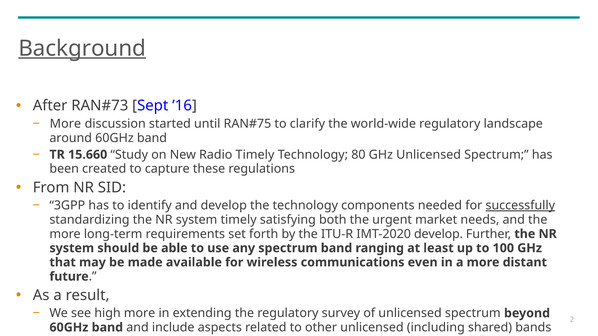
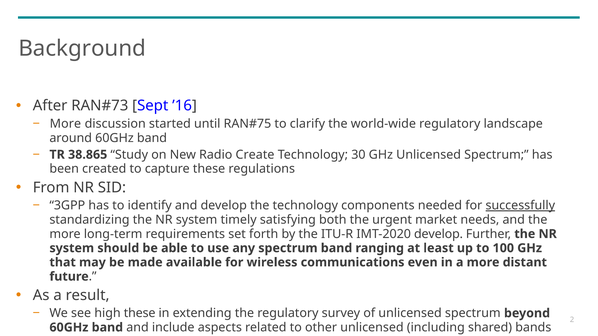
Background underline: present -> none
15.660: 15.660 -> 38.865
Radio Timely: Timely -> Create
80: 80 -> 30
high more: more -> these
